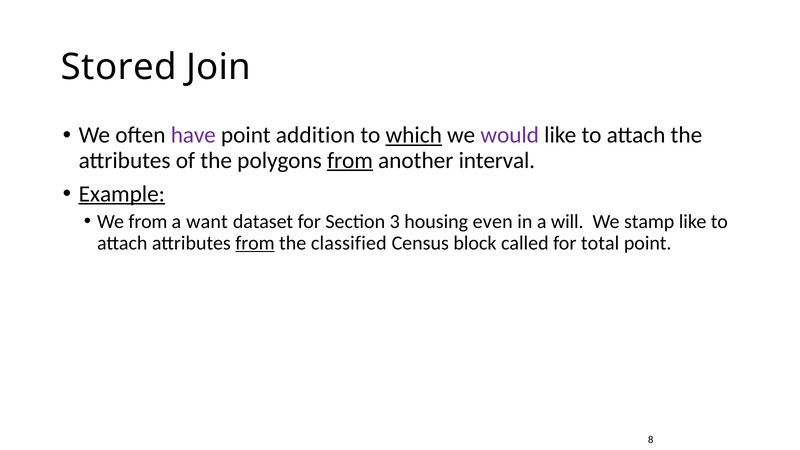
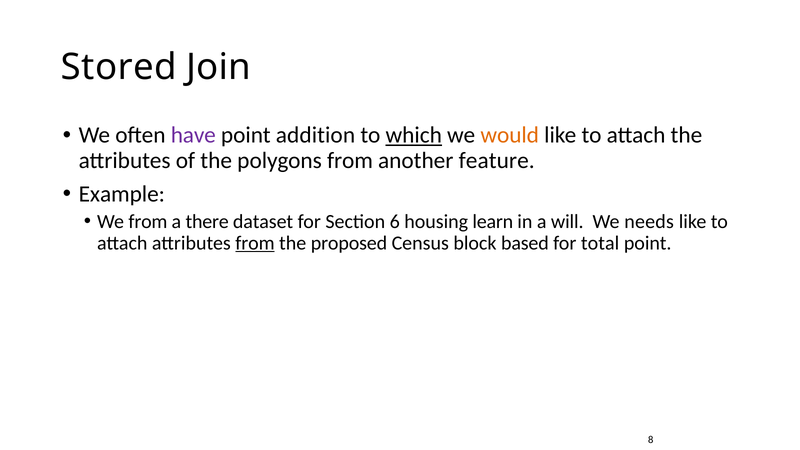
would colour: purple -> orange
from at (350, 160) underline: present -> none
interval: interval -> feature
Example underline: present -> none
want: want -> there
3: 3 -> 6
even: even -> learn
stamp: stamp -> needs
classified: classified -> proposed
called: called -> based
